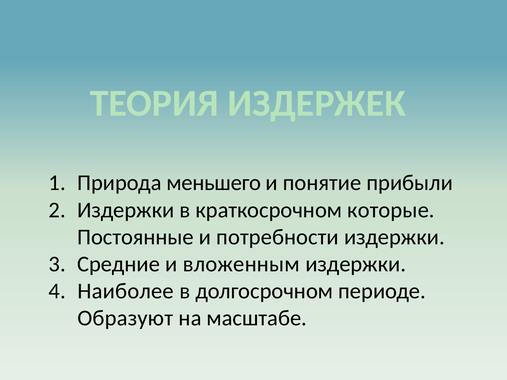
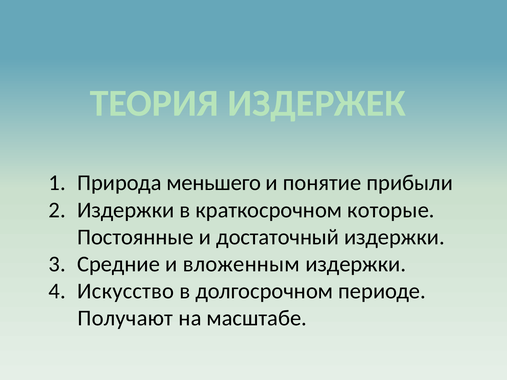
потребности: потребности -> достаточный
Наиболее: Наиболее -> Искусство
Образуют: Образуют -> Получают
